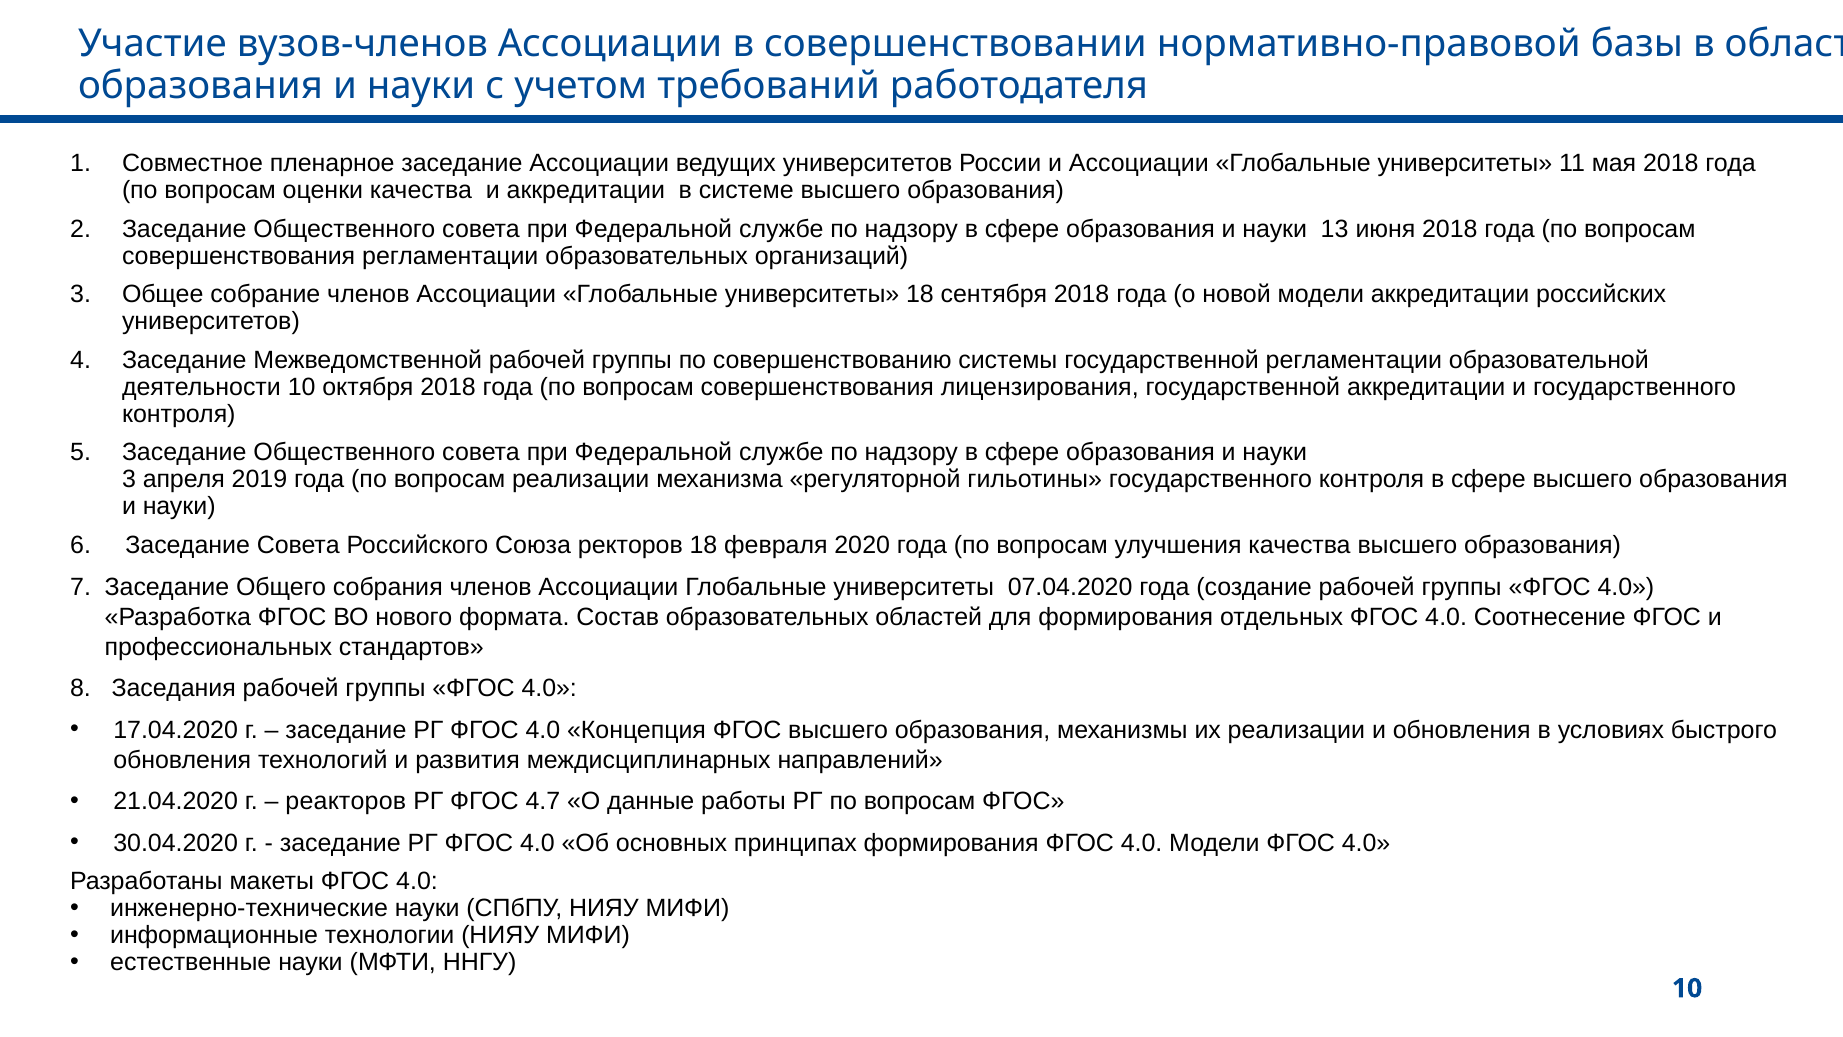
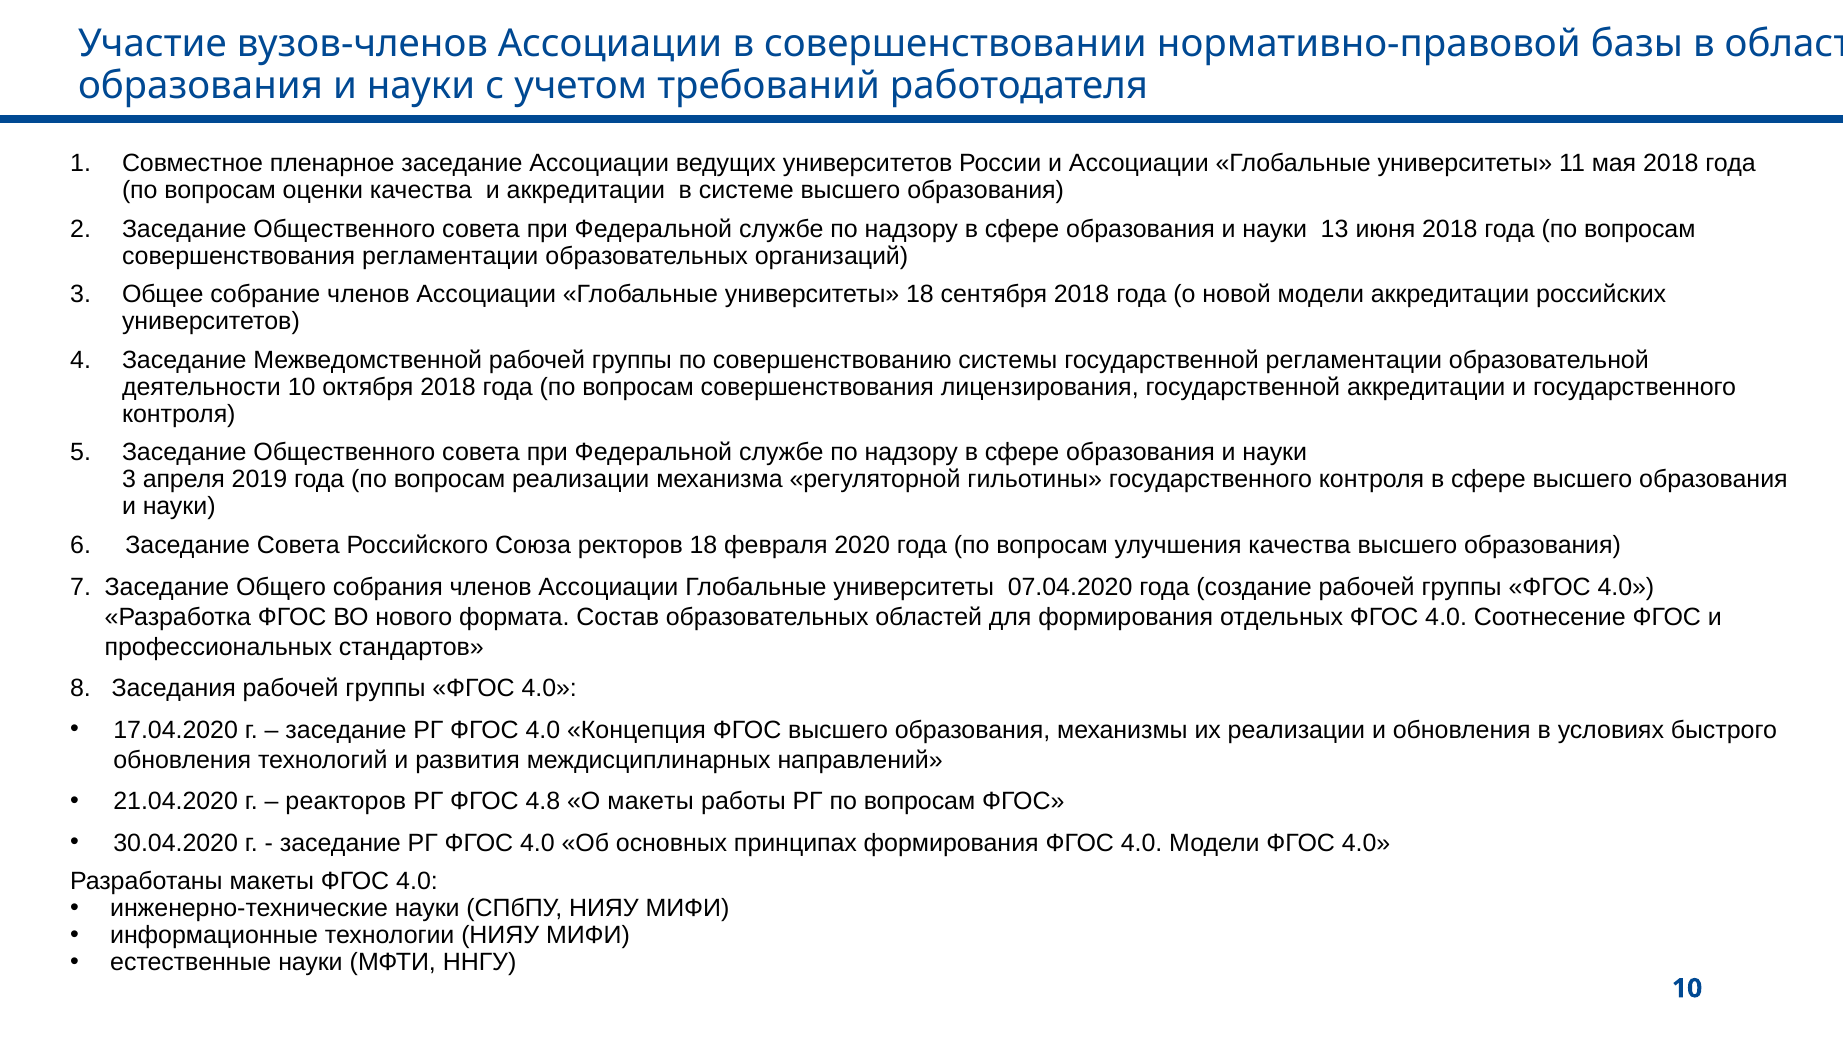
4.7: 4.7 -> 4.8
О данные: данные -> макеты
